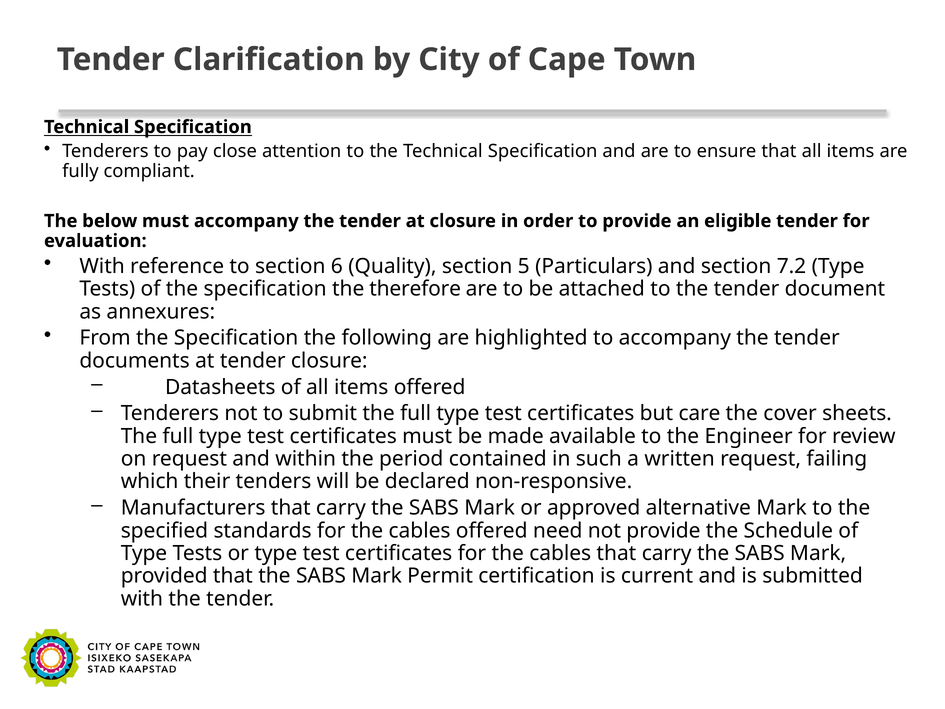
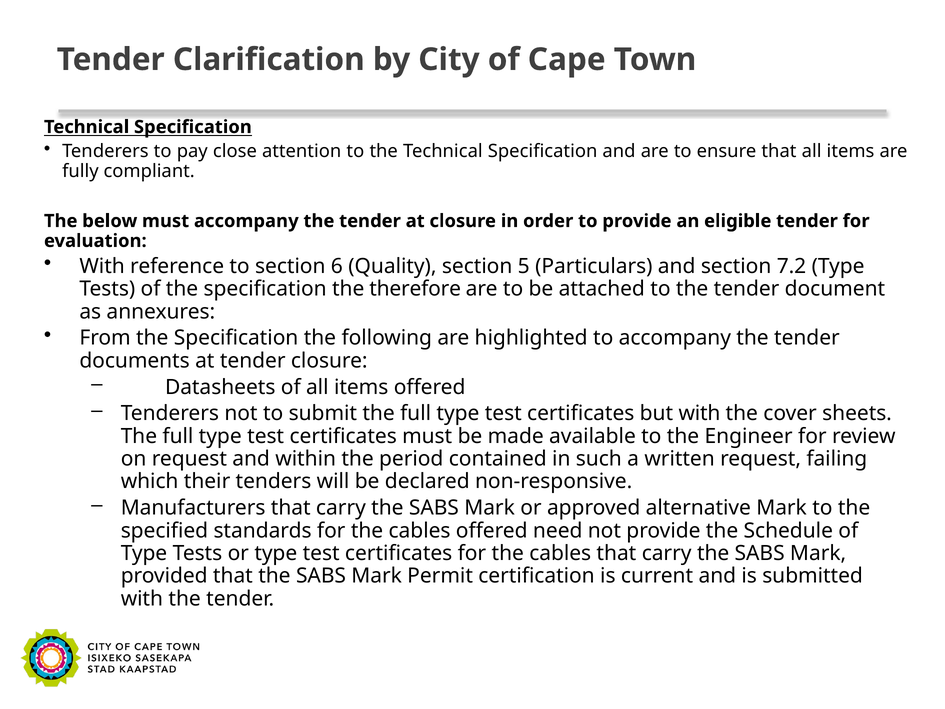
but care: care -> with
